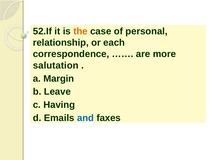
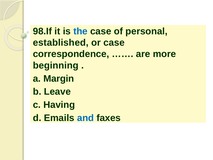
52.If: 52.If -> 98.If
the colour: orange -> blue
relationship: relationship -> established
or each: each -> case
salutation: salutation -> beginning
